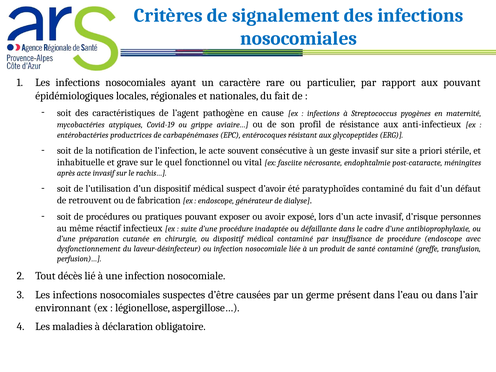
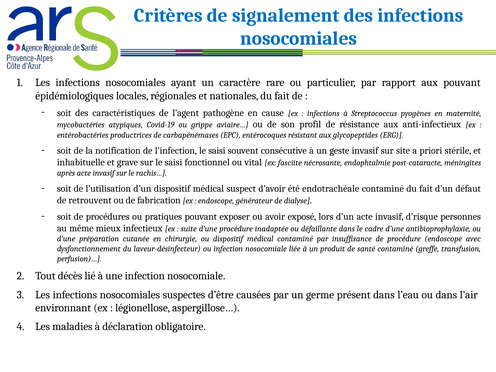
l’infection le acte: acte -> saisi
sur le quel: quel -> saisi
paratyphoïdes: paratyphoïdes -> endotrachéale
réactif: réactif -> mieux
